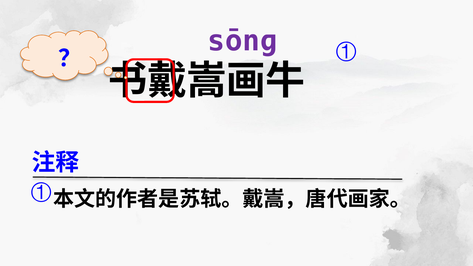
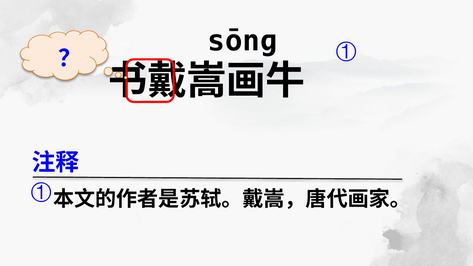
sōnɡ colour: purple -> black
